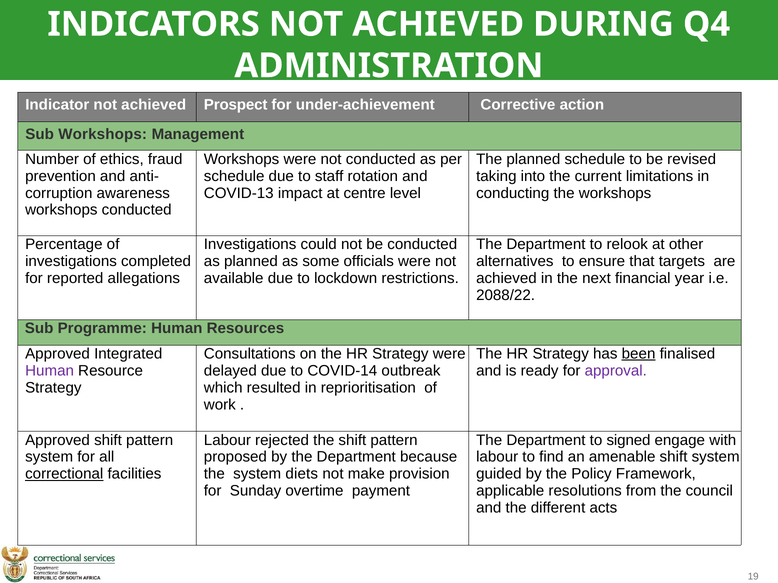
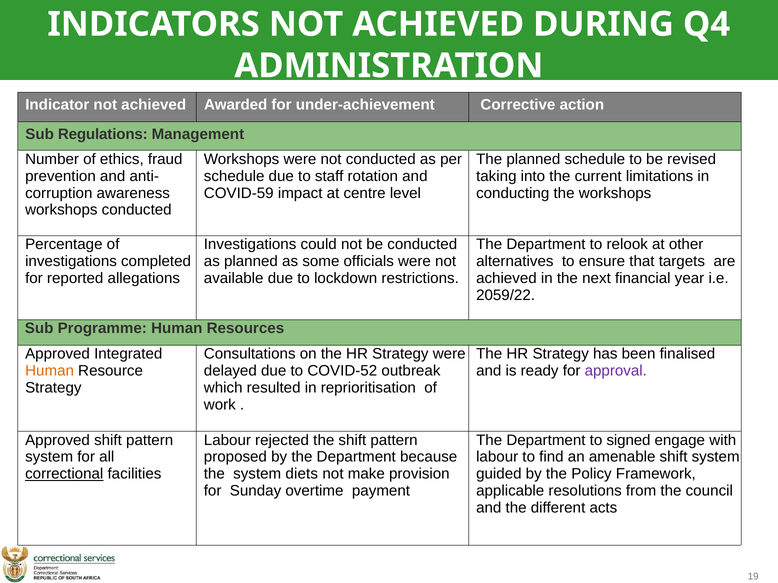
Prospect: Prospect -> Awarded
Sub Workshops: Workshops -> Regulations
COVID-13: COVID-13 -> COVID-59
2088/22: 2088/22 -> 2059/22
been underline: present -> none
Human at (50, 371) colour: purple -> orange
COVID-14: COVID-14 -> COVID-52
